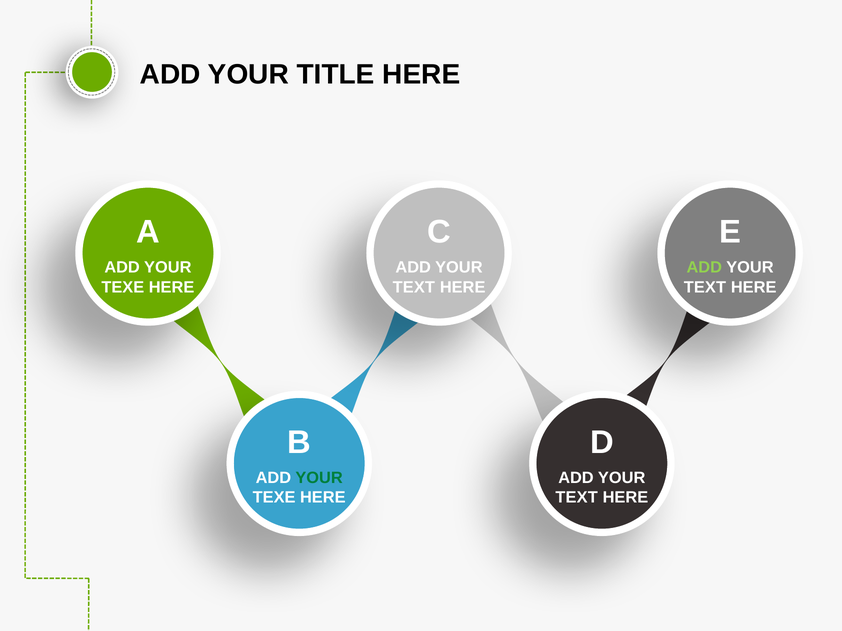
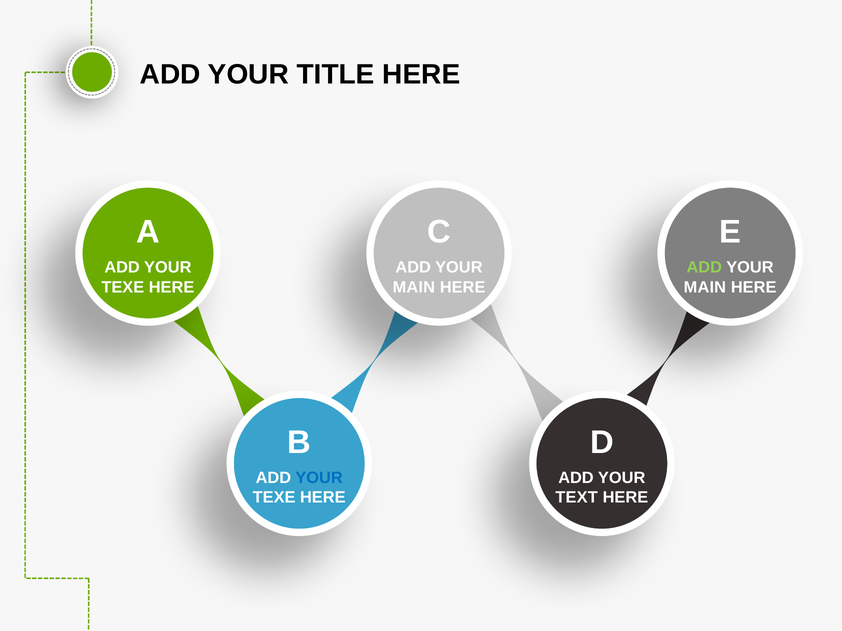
TEXT at (414, 287): TEXT -> MAIN
TEXT at (705, 287): TEXT -> MAIN
YOUR at (319, 478) colour: green -> blue
